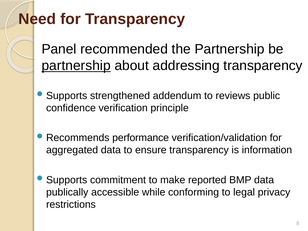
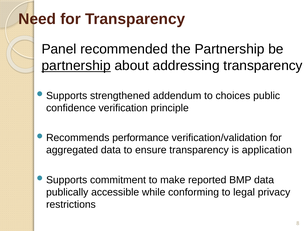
reviews: reviews -> choices
information: information -> application
